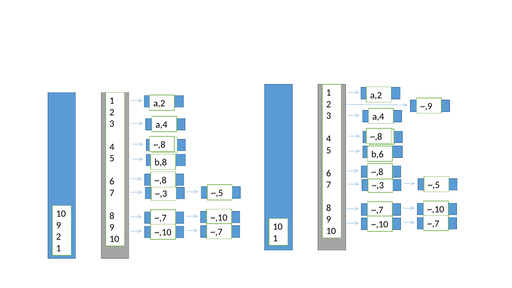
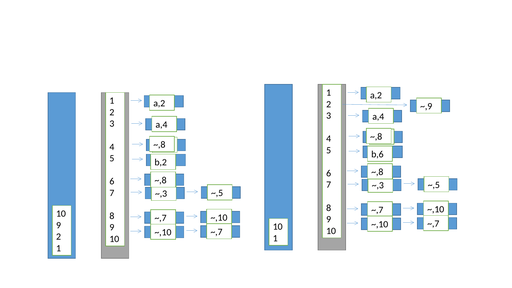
b,8: b,8 -> b,2
